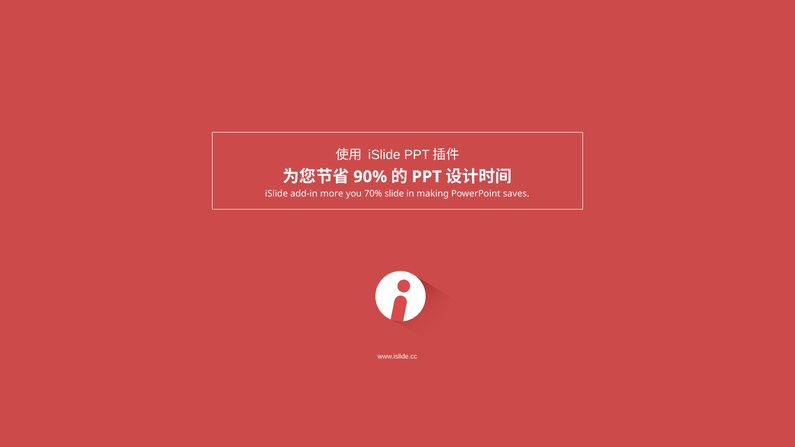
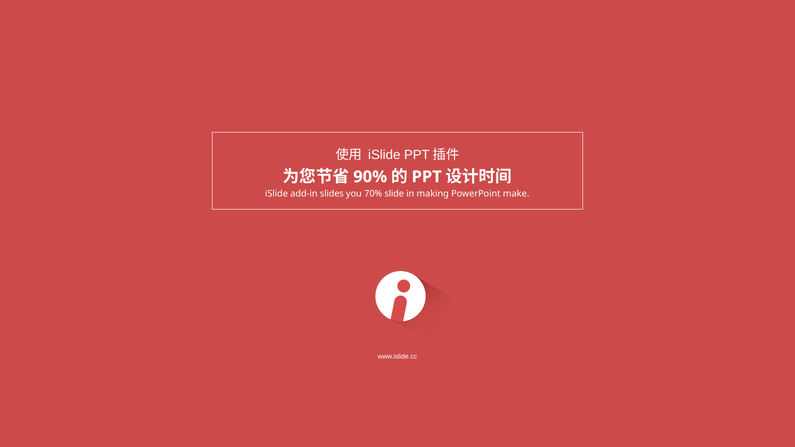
more: more -> slides
saves: saves -> make
